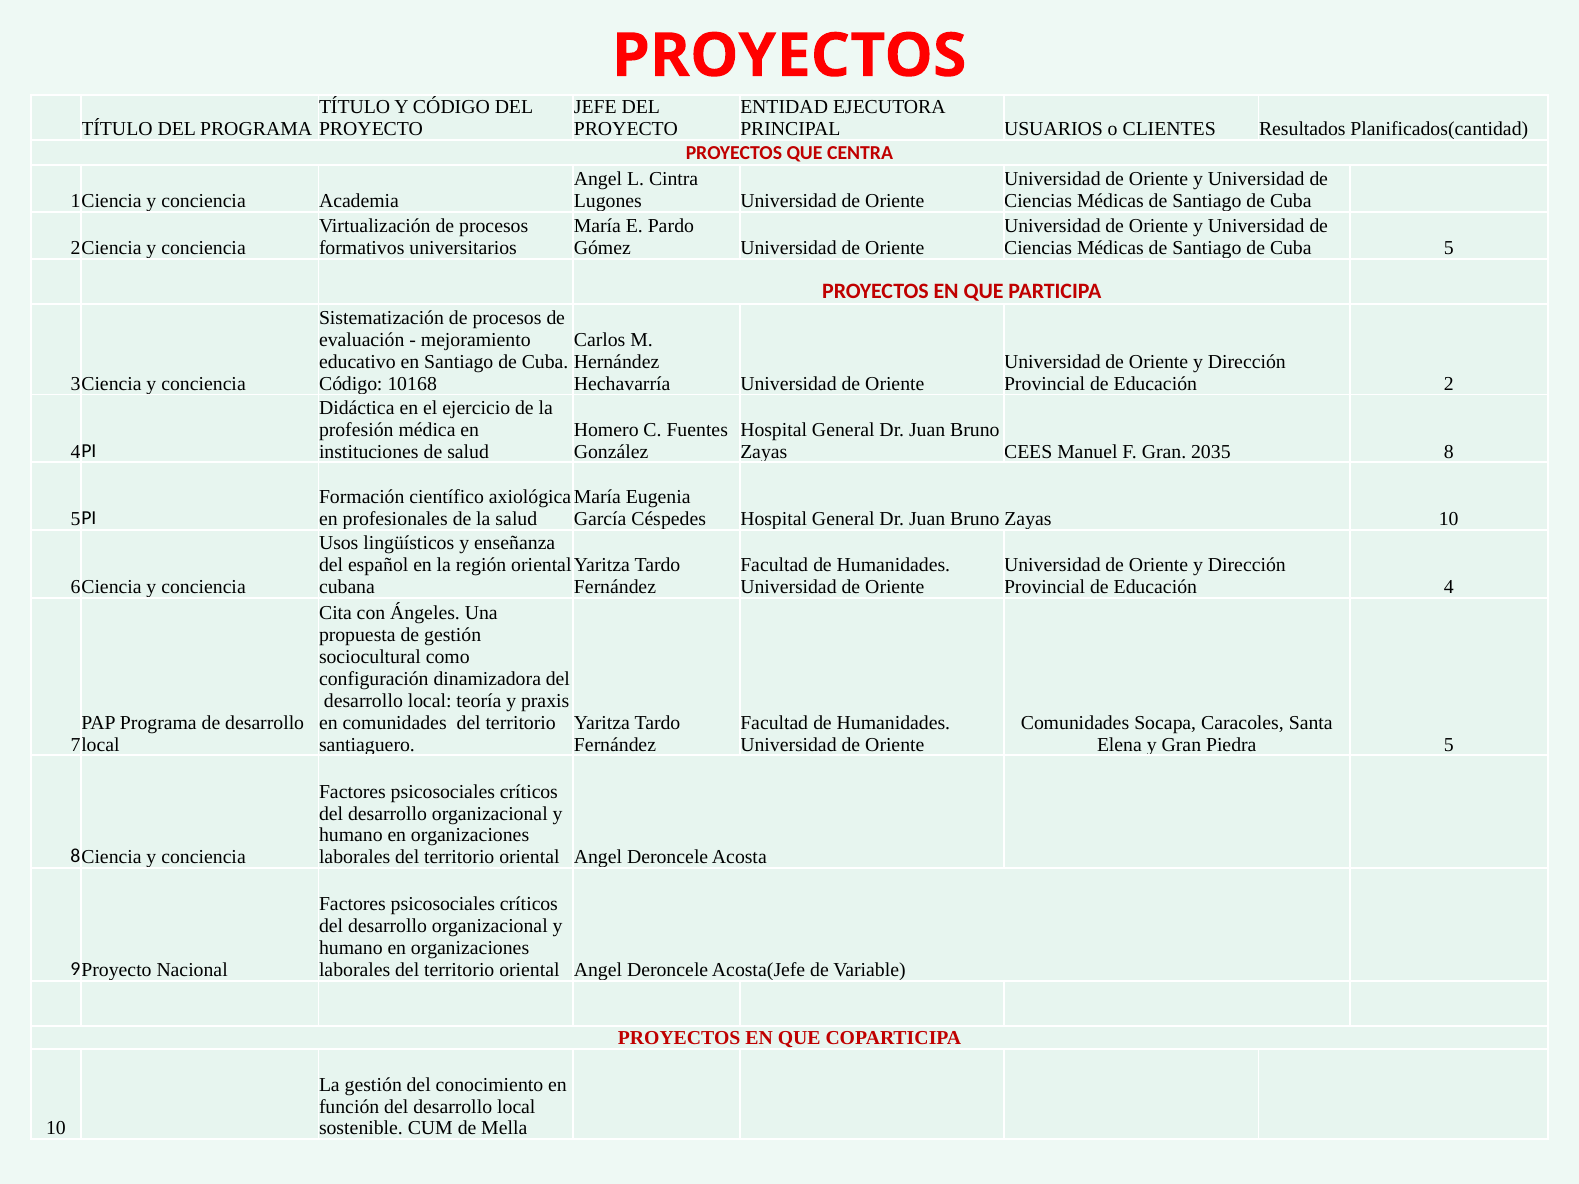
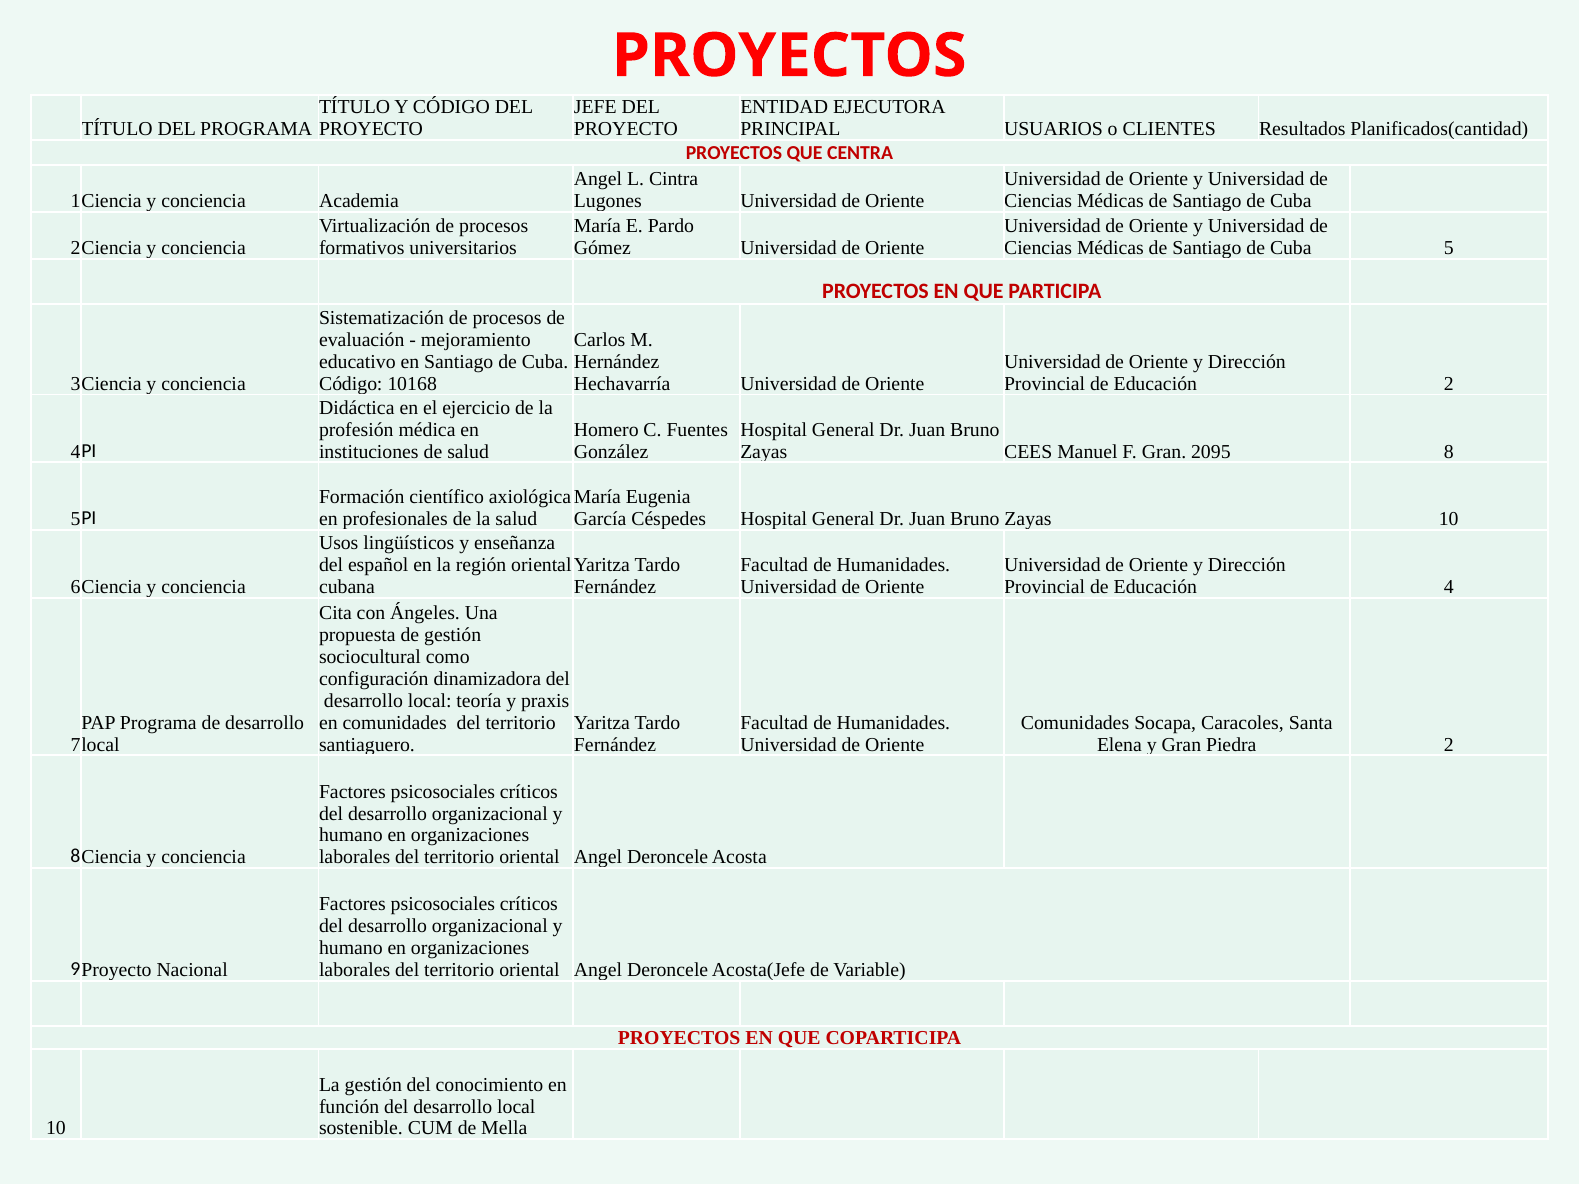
2035: 2035 -> 2095
Piedra 5: 5 -> 2
